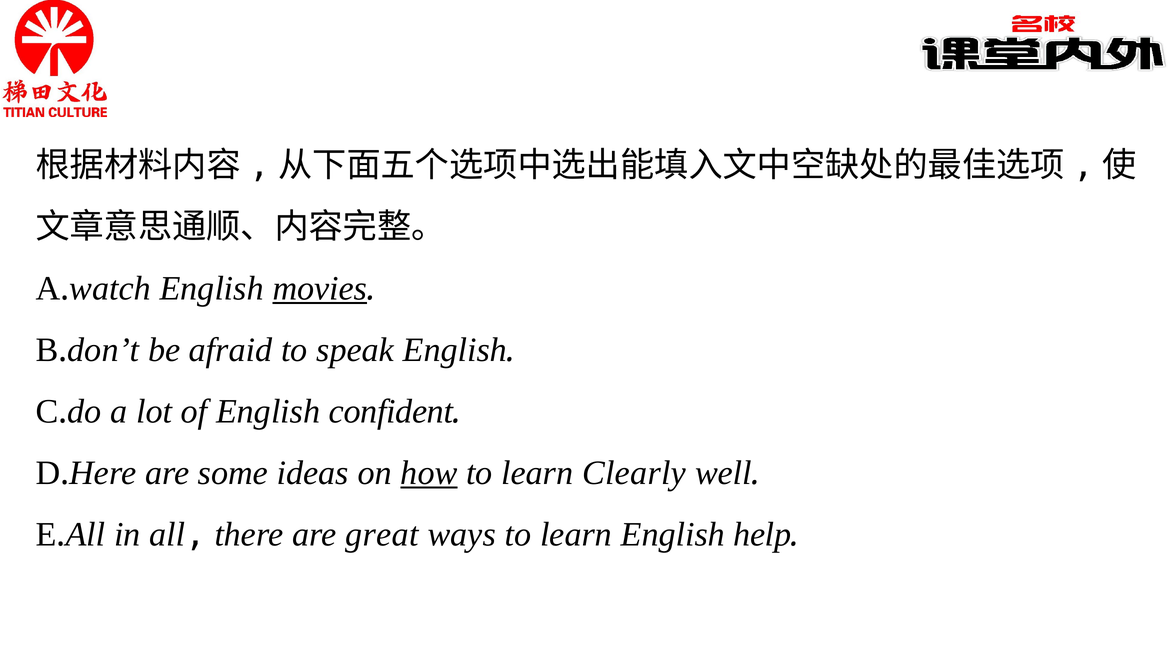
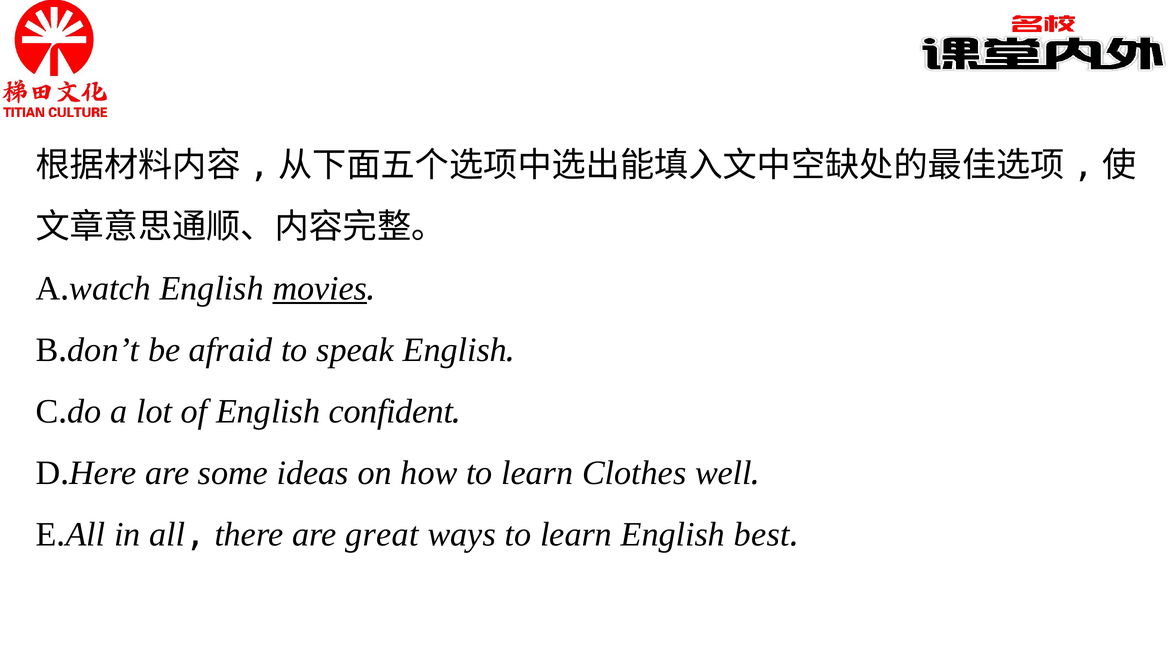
how underline: present -> none
Clearly: Clearly -> Clothes
help: help -> best
